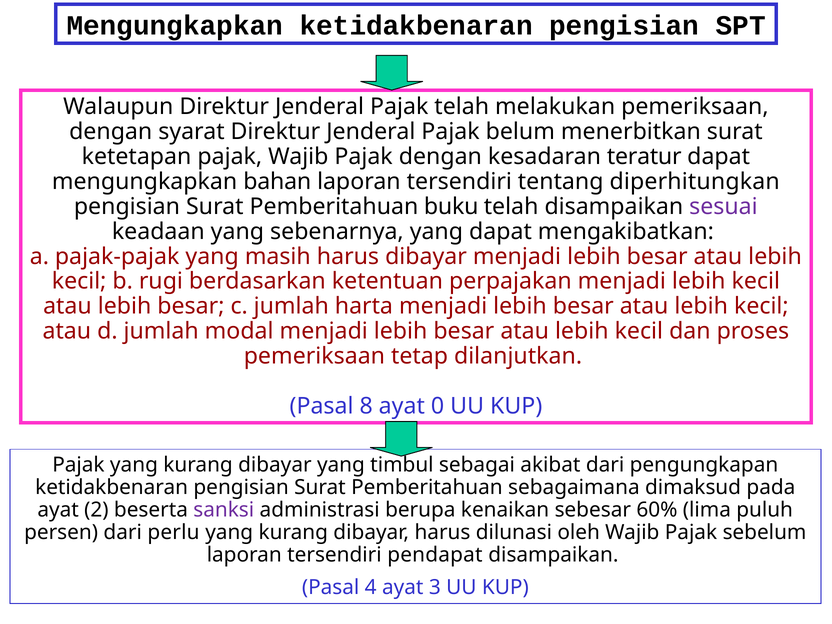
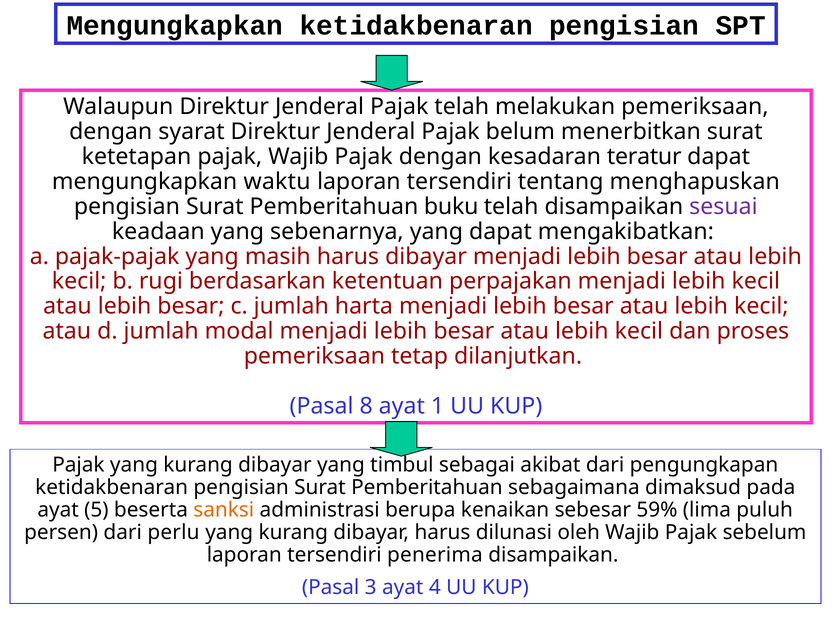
bahan: bahan -> waktu
diperhitungkan: diperhitungkan -> menghapuskan
0: 0 -> 1
2: 2 -> 5
sanksi colour: purple -> orange
60%: 60% -> 59%
pendapat: pendapat -> penerima
4: 4 -> 3
3: 3 -> 4
